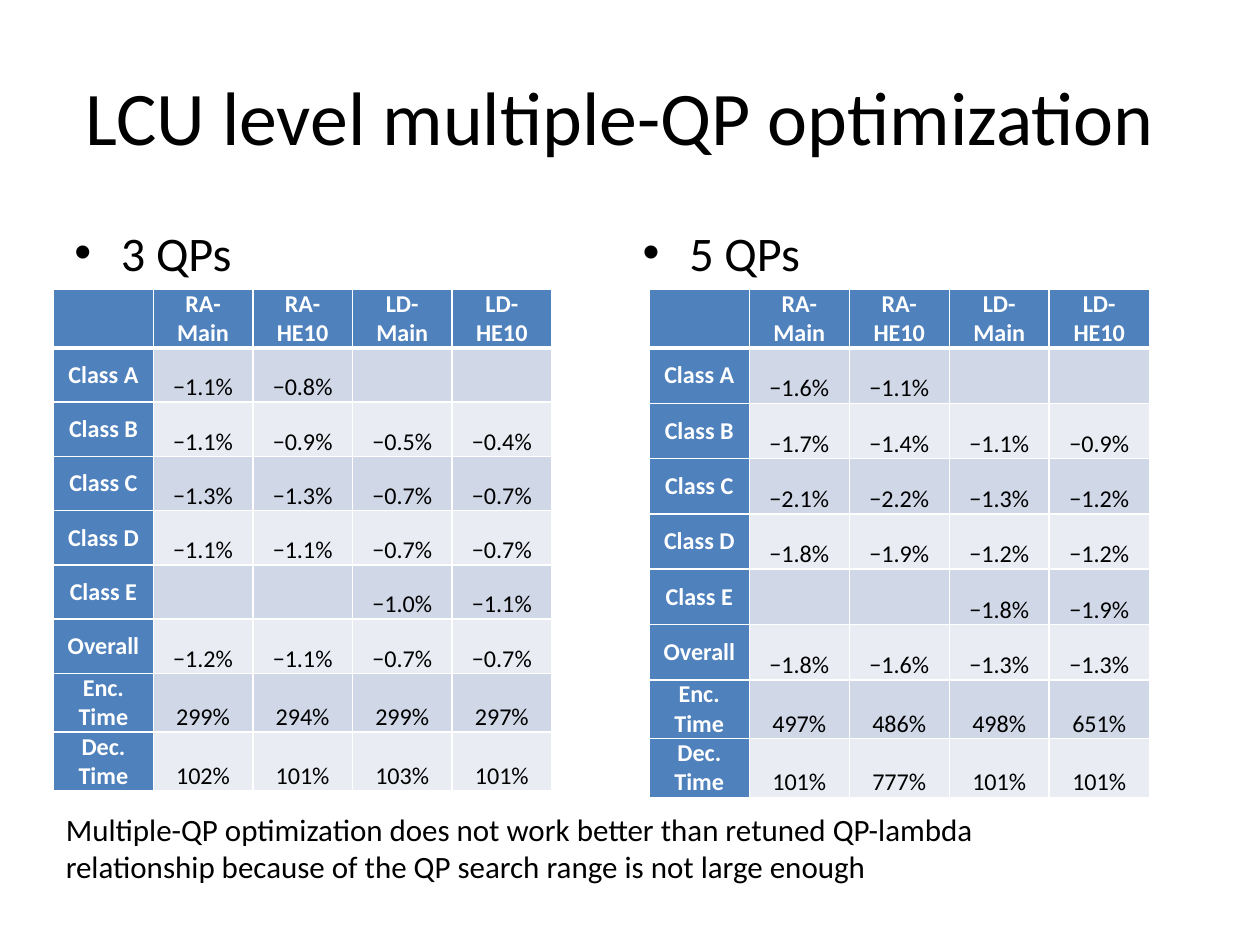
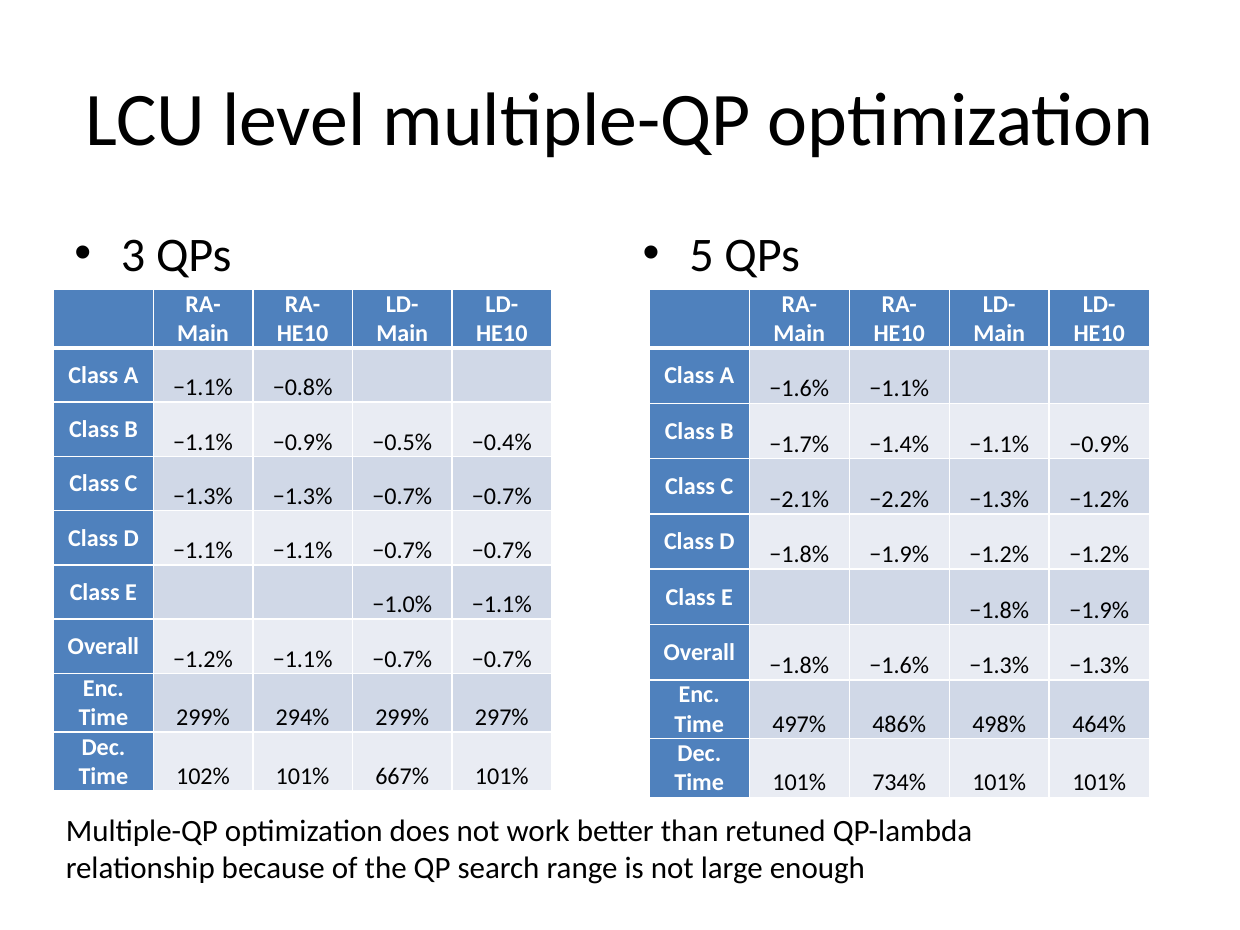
651%: 651% -> 464%
103%: 103% -> 667%
777%: 777% -> 734%
